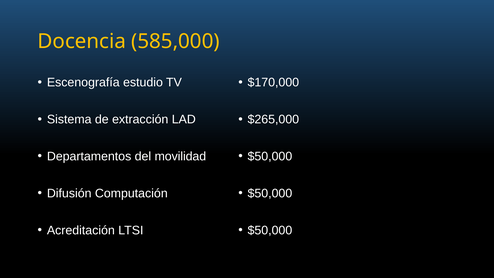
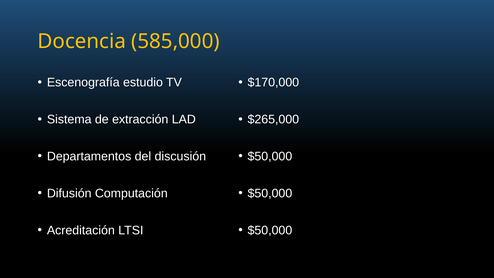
movilidad: movilidad -> discusión
